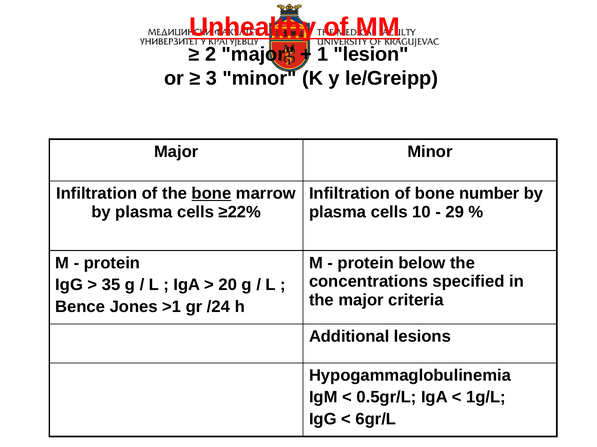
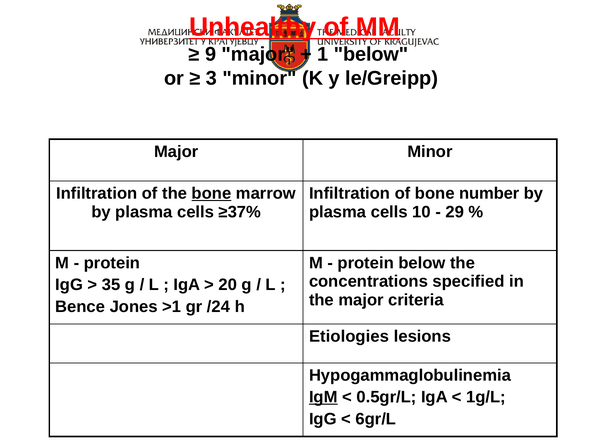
2: 2 -> 9
1 lesion: lesion -> below
≥22%: ≥22% -> ≥37%
Additional: Additional -> Etiologies
IgM underline: none -> present
